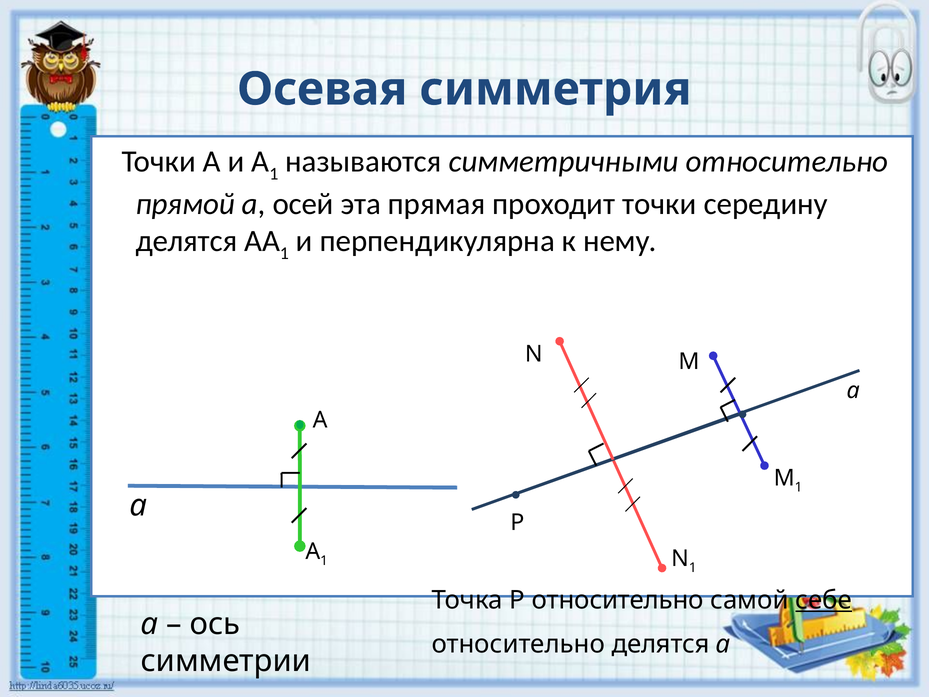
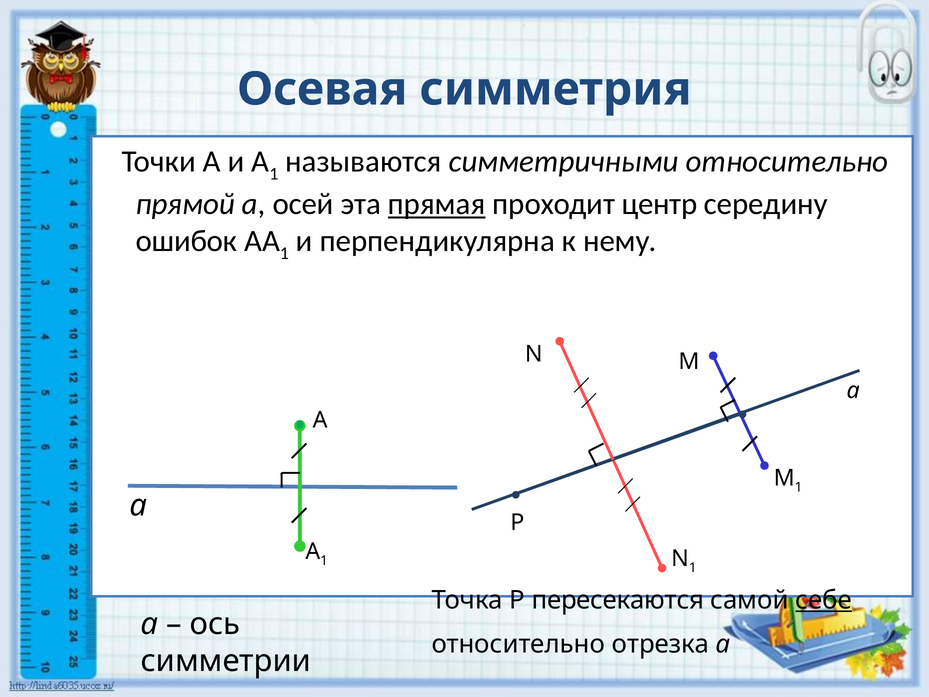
прямая underline: none -> present
проходит точки: точки -> центр
делятся at (186, 241): делятся -> ошибок
Р относительно: относительно -> пересекаются
относительно делятся: делятся -> отрезка
